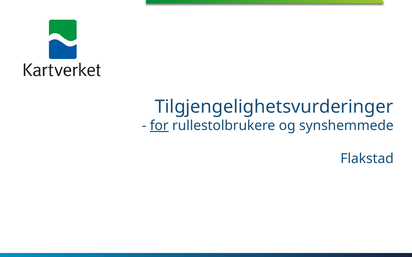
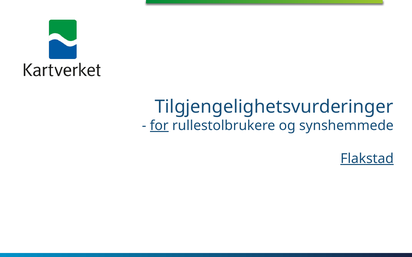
Flakstad underline: none -> present
